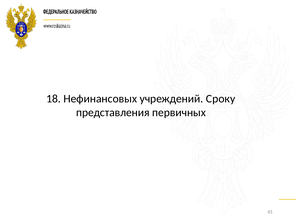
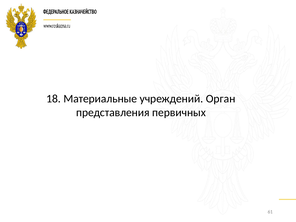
Нефинансовых: Нефинансовых -> Материальные
Сроку: Сроку -> Орган
